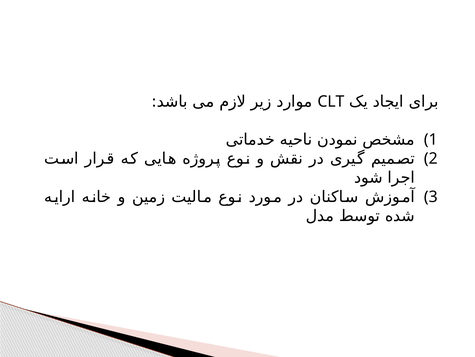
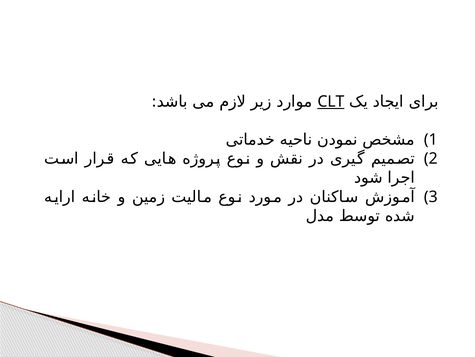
CLT underline: none -> present
